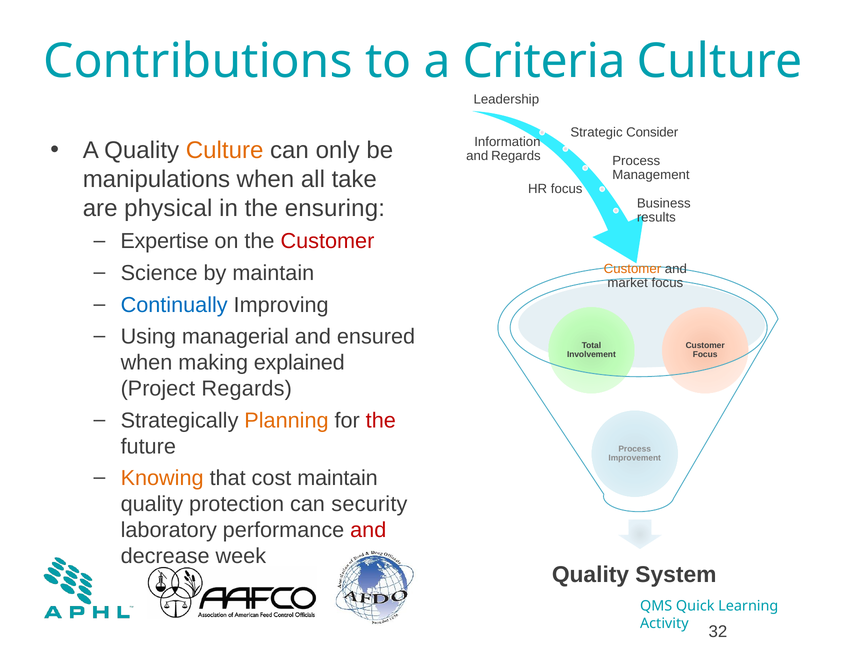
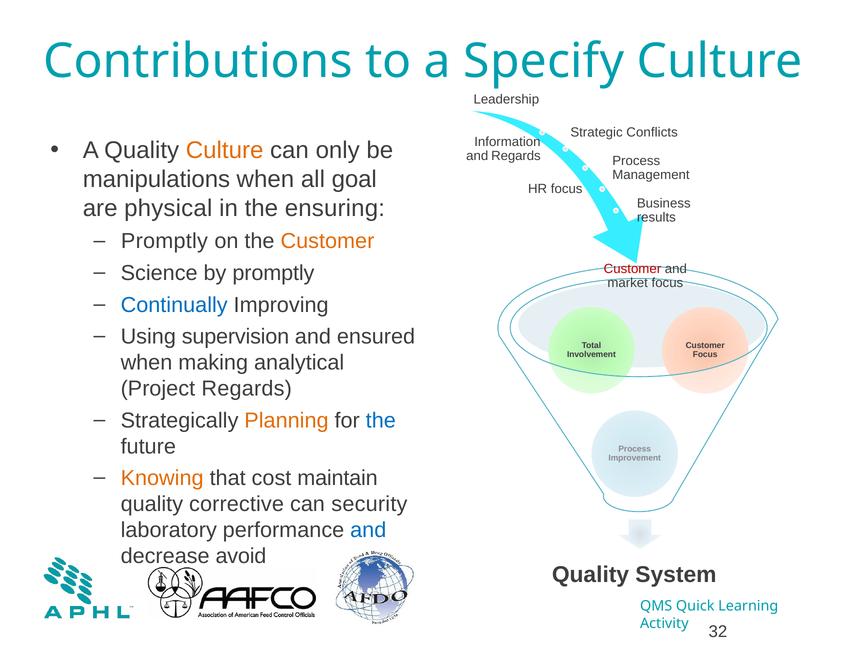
Criteria: Criteria -> Specify
Consider: Consider -> Conflicts
take: take -> goal
Expertise at (165, 241): Expertise -> Promptly
Customer at (327, 241) colour: red -> orange
by maintain: maintain -> promptly
Customer at (632, 268) colour: orange -> red
managerial: managerial -> supervision
explained: explained -> analytical
the at (381, 420) colour: red -> blue
protection: protection -> corrective
and at (368, 530) colour: red -> blue
week: week -> avoid
